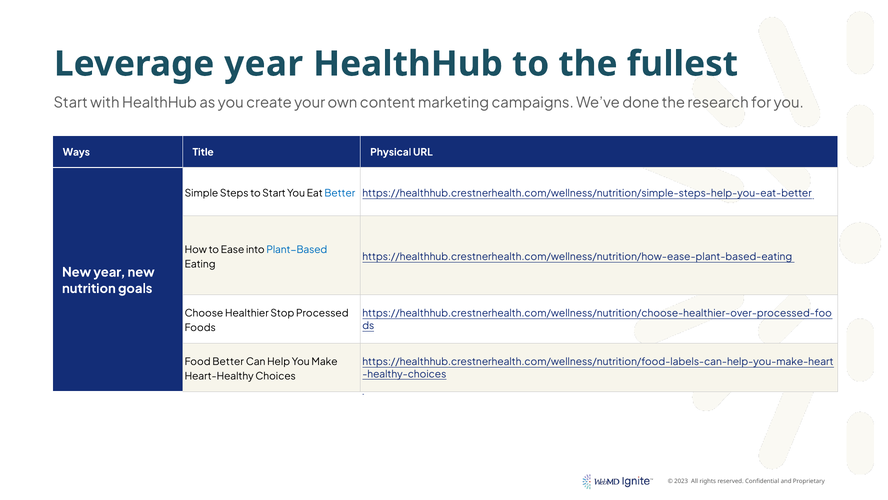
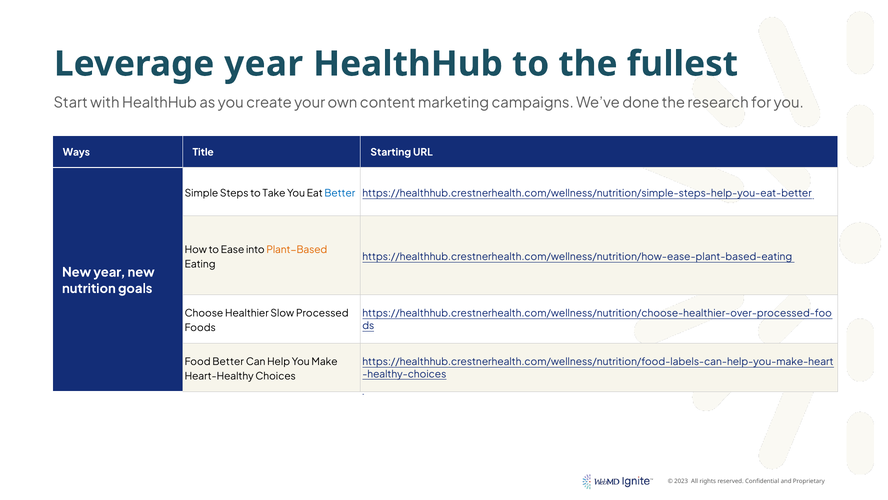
Physical: Physical -> Starting
to Start: Start -> Take
Plant-Based colour: blue -> orange
Stop: Stop -> Slow
